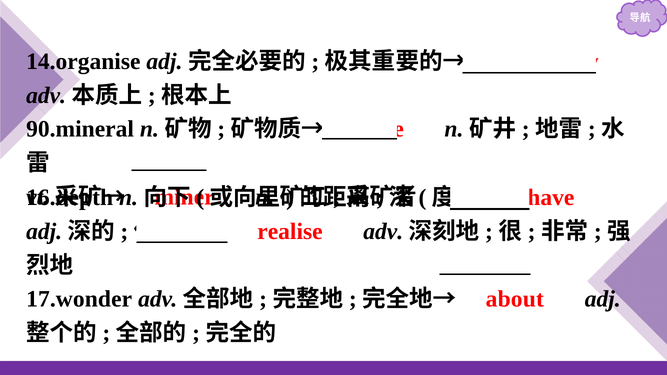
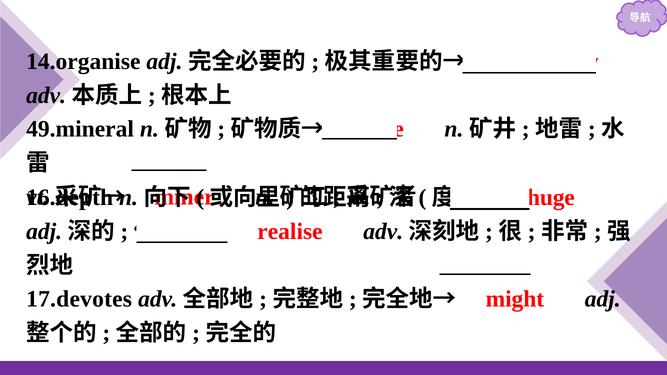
90.mineral: 90.mineral -> 49.mineral
have: have -> huge
17.wonder: 17.wonder -> 17.devotes
about: about -> might
